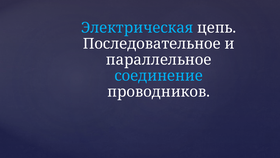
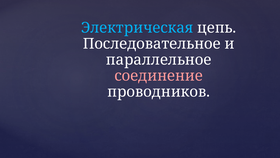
соединение colour: light blue -> pink
